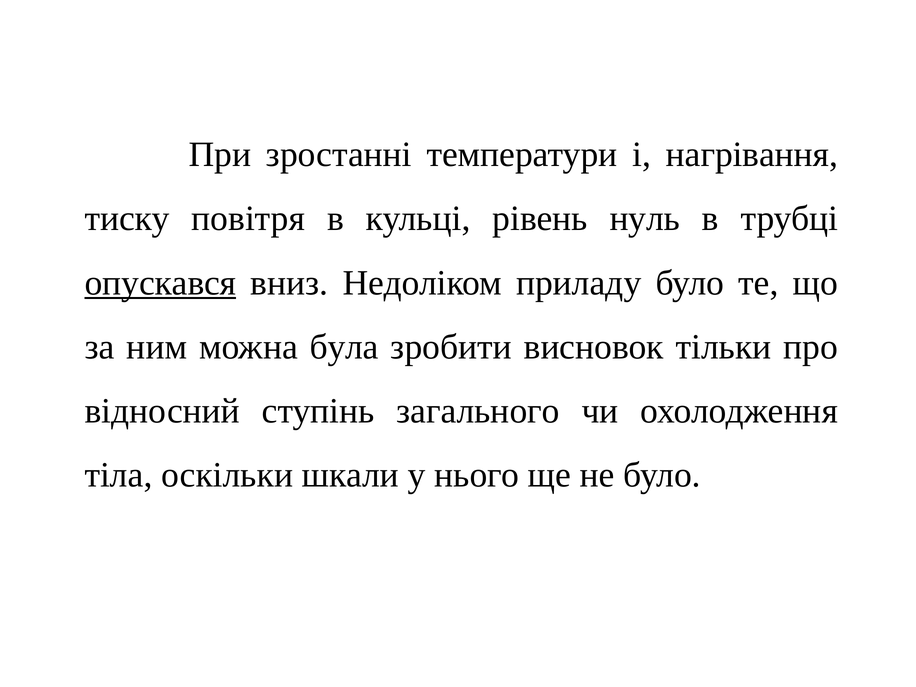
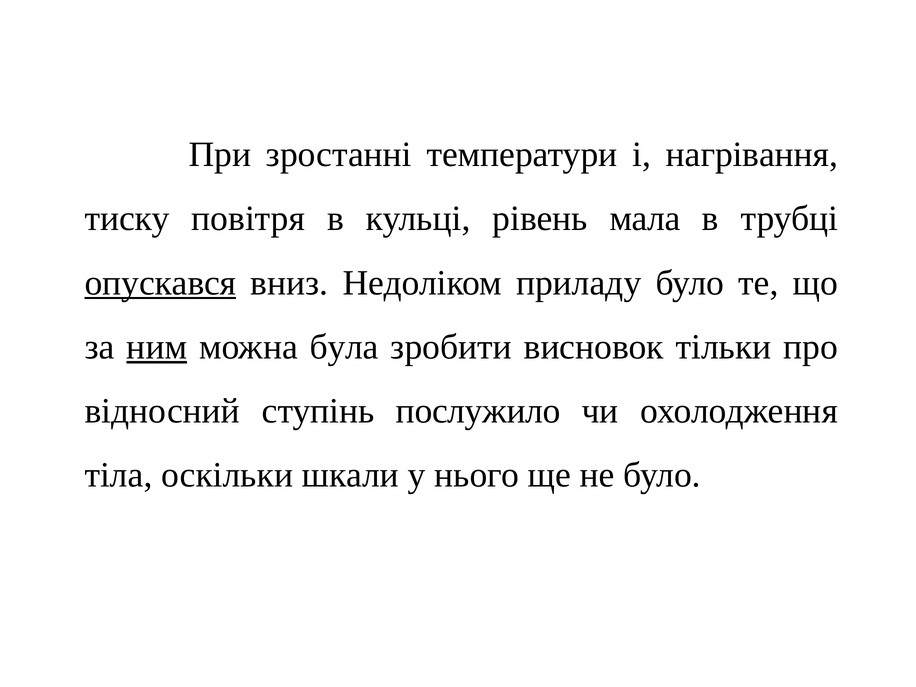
нуль: нуль -> мала
ним underline: none -> present
загального: загального -> послужило
